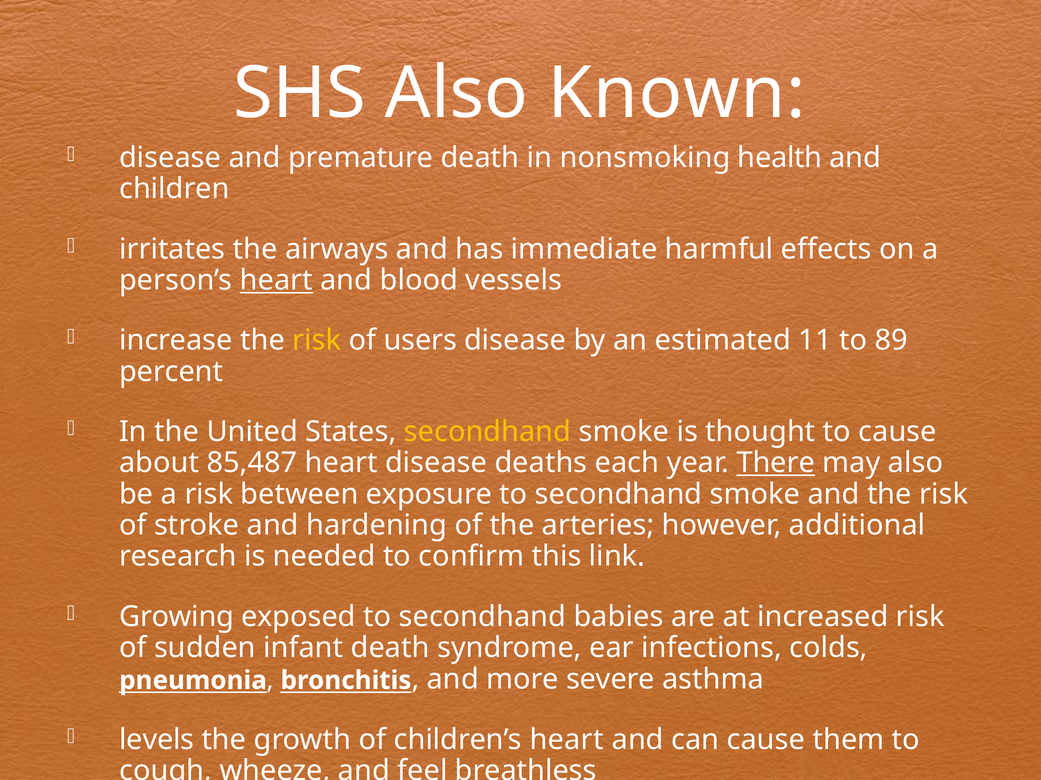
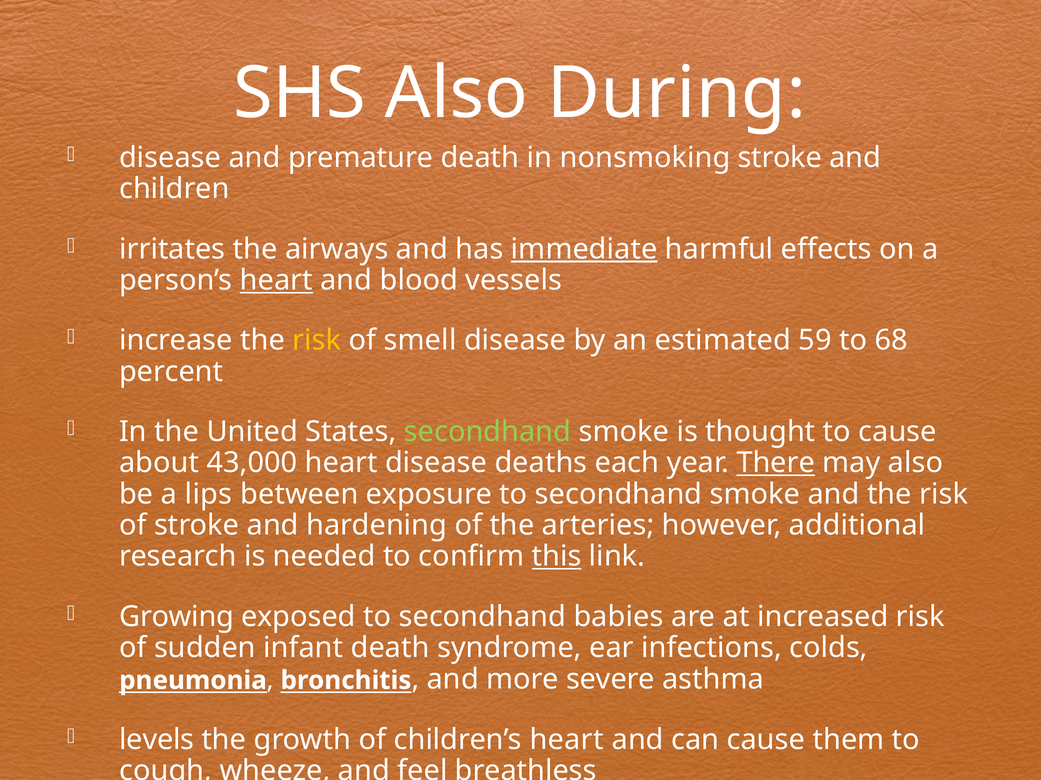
Known: Known -> During
nonsmoking health: health -> stroke
immediate underline: none -> present
users: users -> smell
11: 11 -> 59
89: 89 -> 68
secondhand at (488, 432) colour: yellow -> light green
85,487: 85,487 -> 43,000
a risk: risk -> lips
this underline: none -> present
